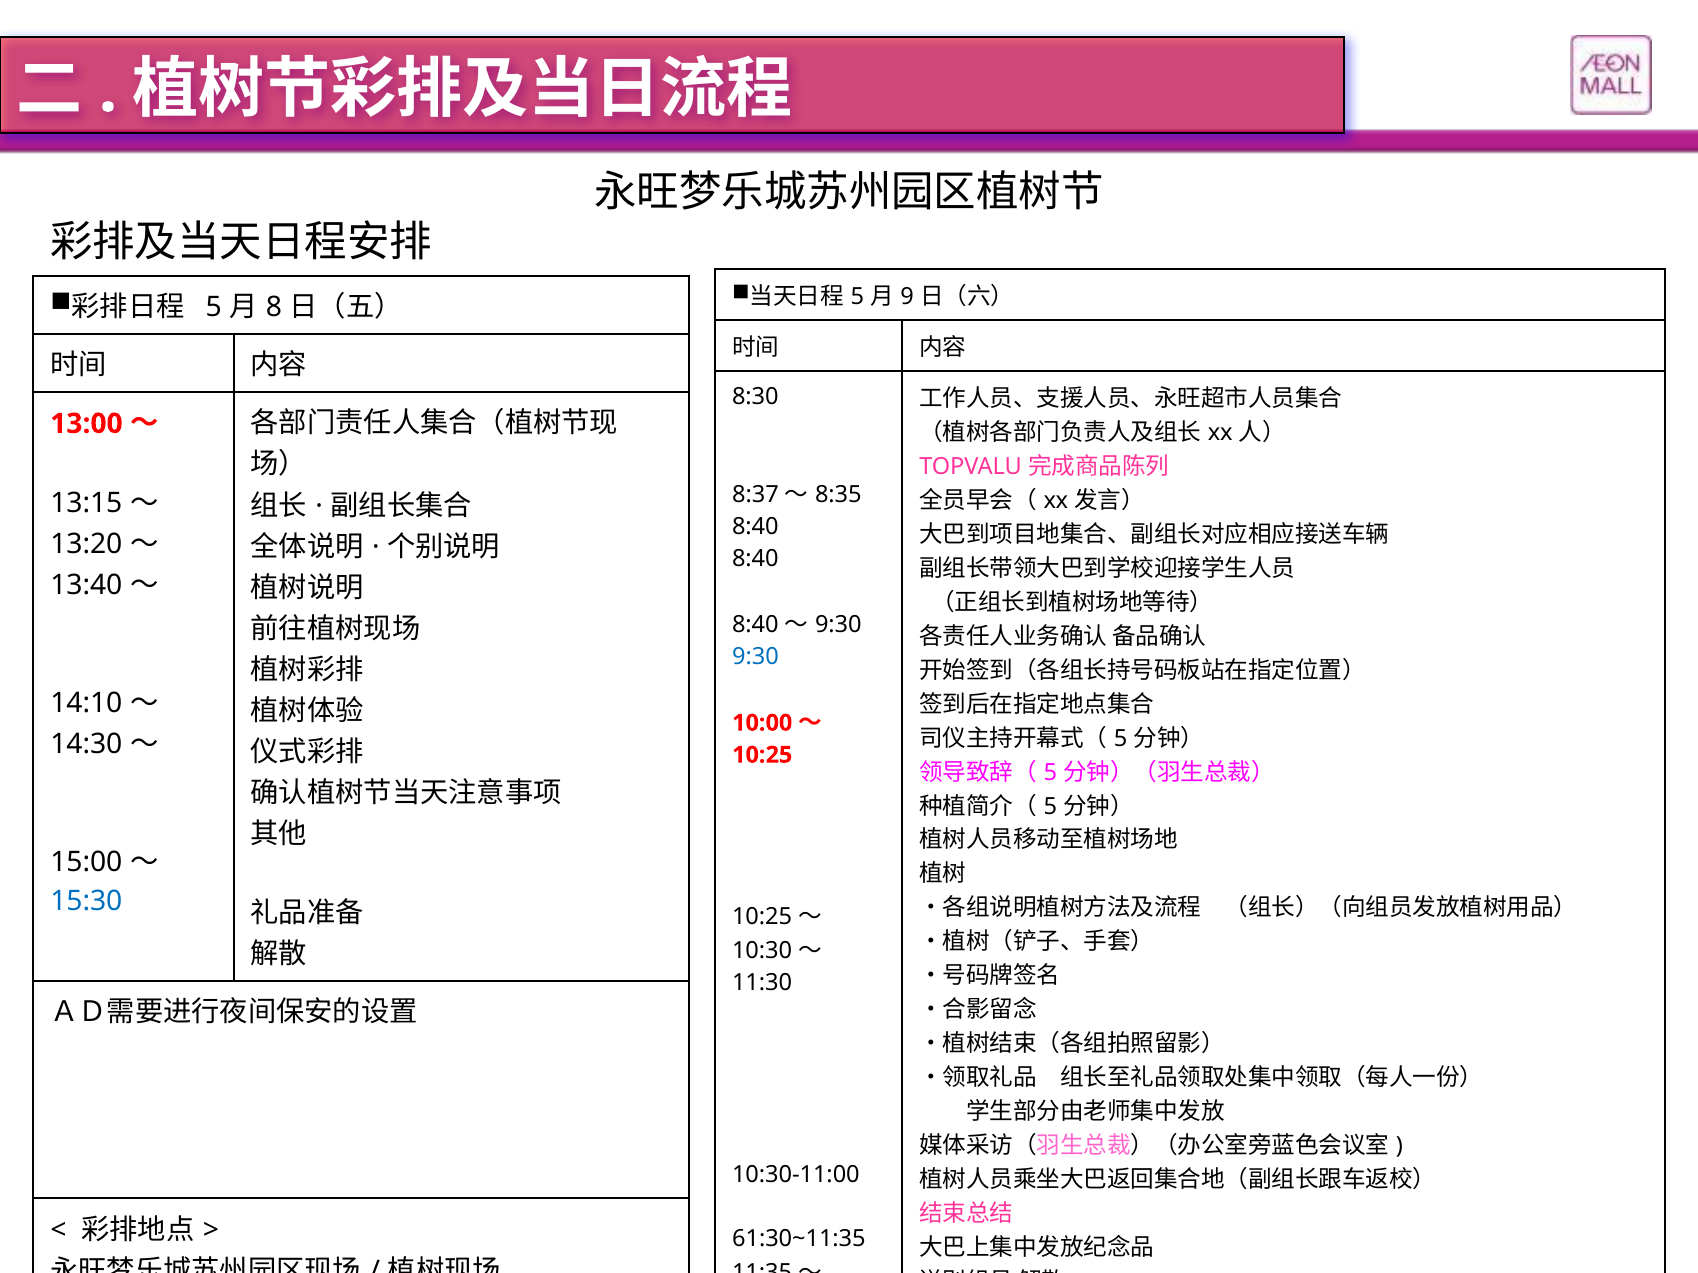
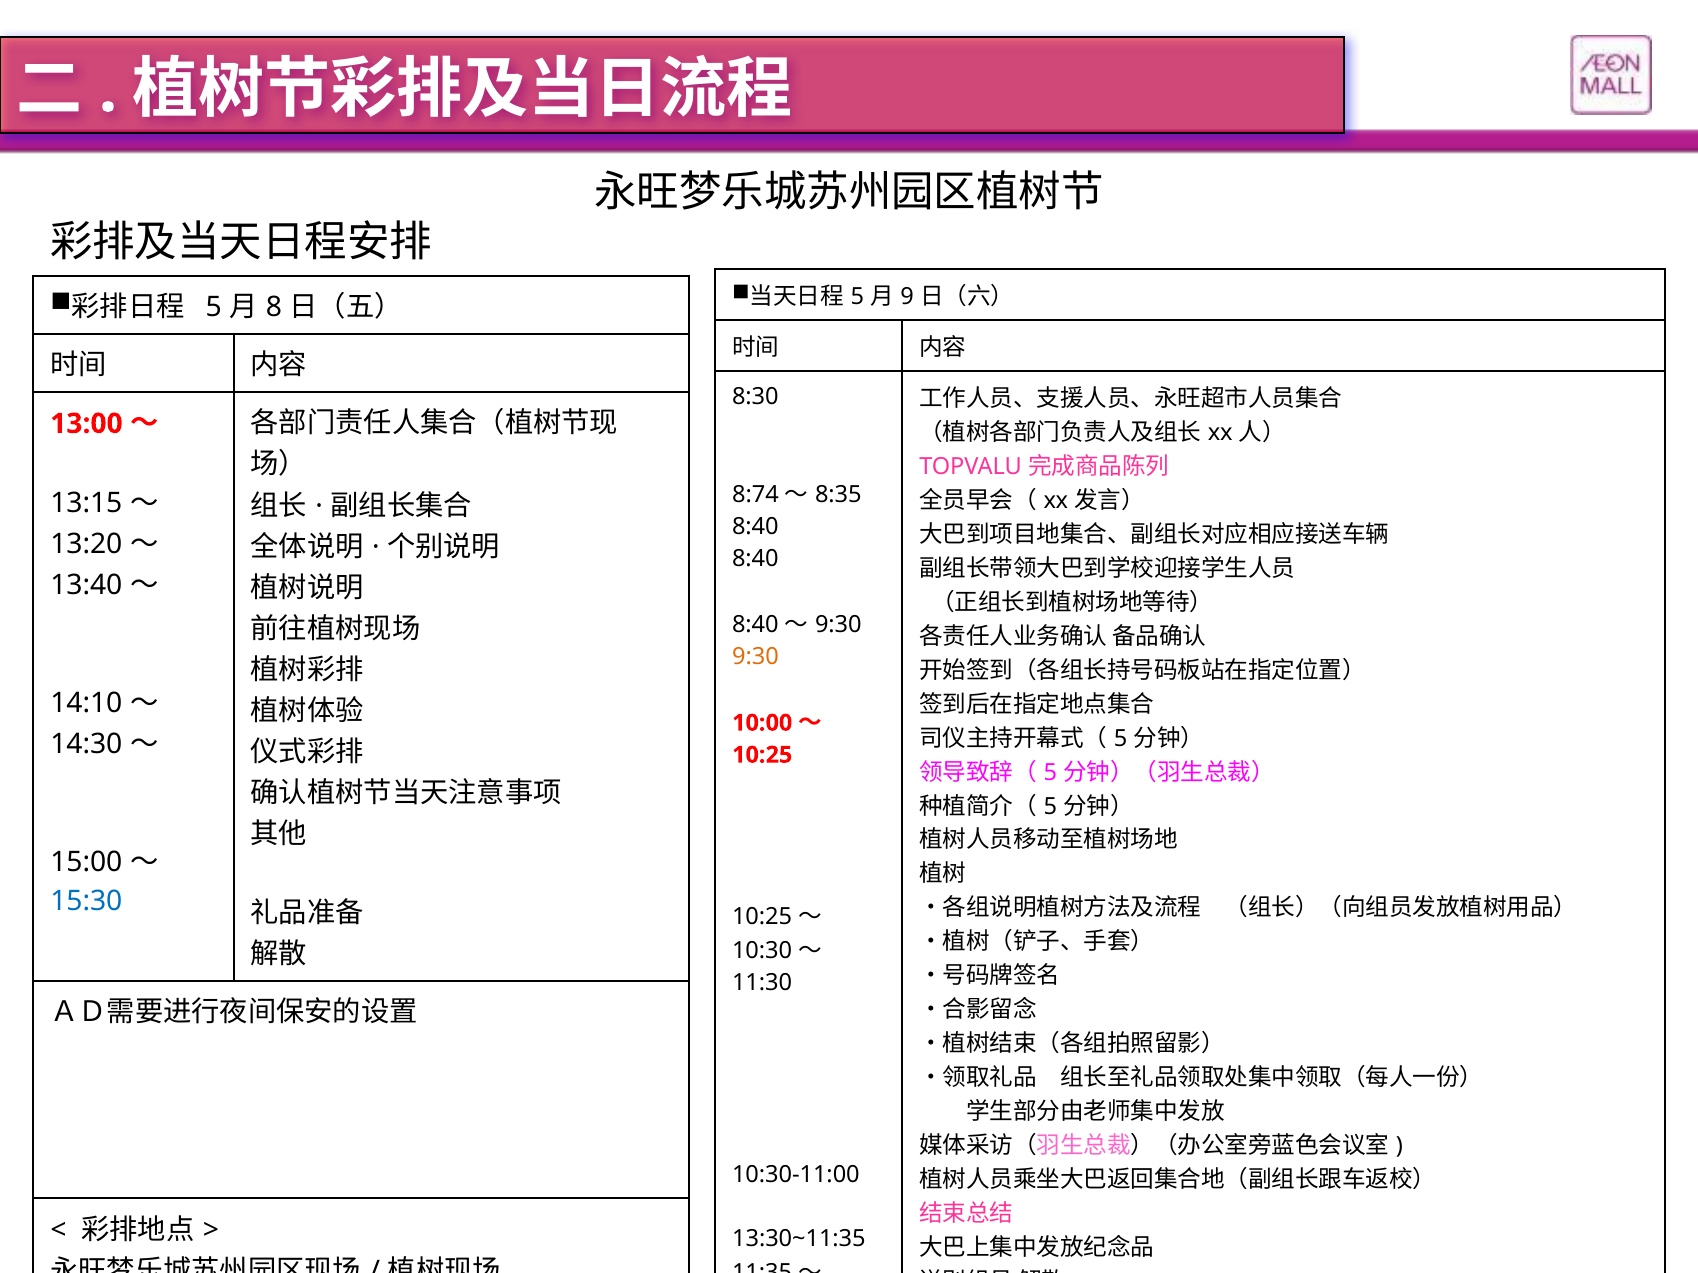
8:37: 8:37 -> 8:74
9:30 at (755, 657) colour: blue -> orange
61:30~11:35: 61:30~11:35 -> 13:30~11:35
